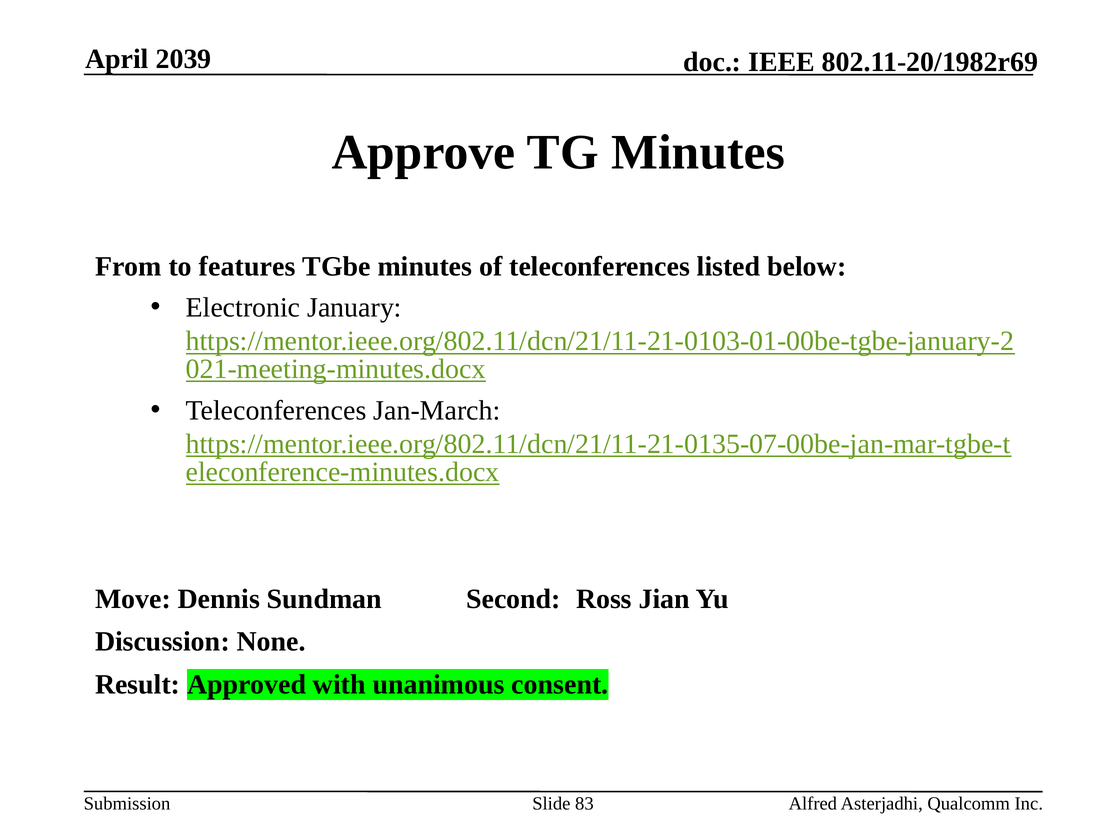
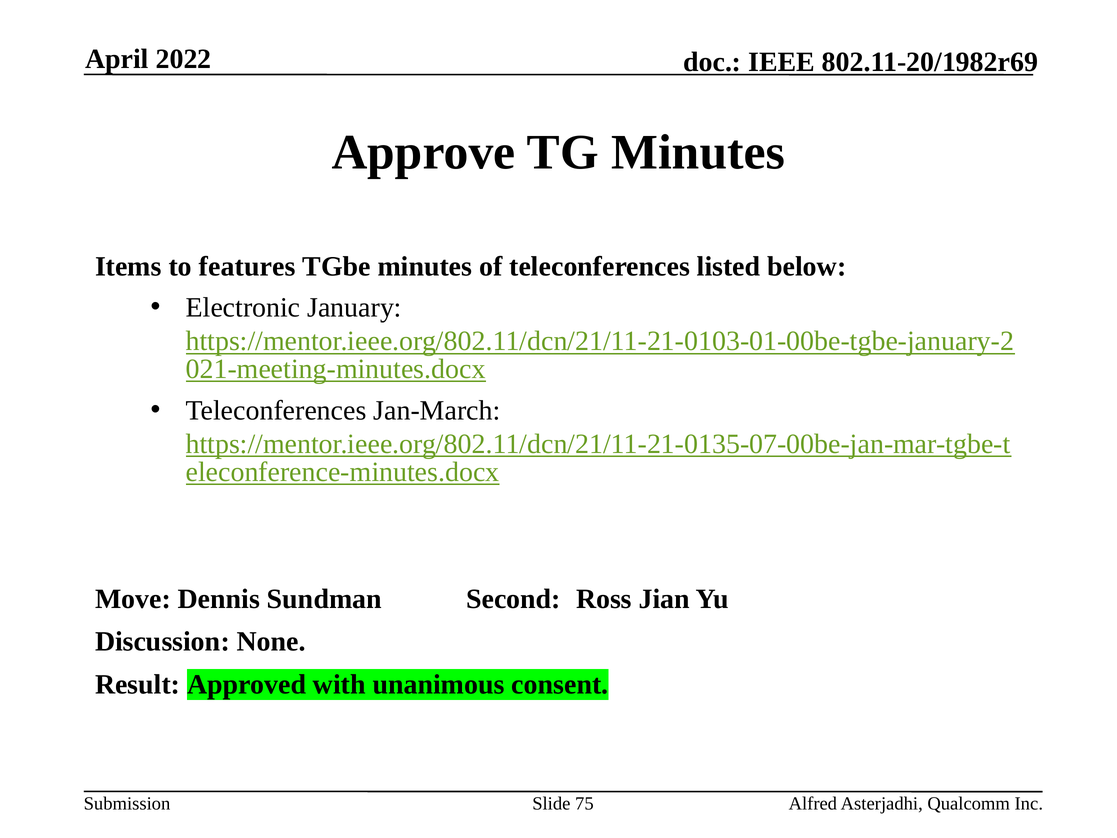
2039: 2039 -> 2022
From: From -> Items
83: 83 -> 75
